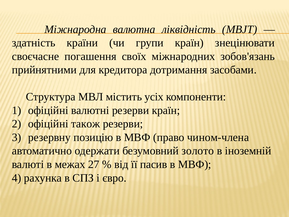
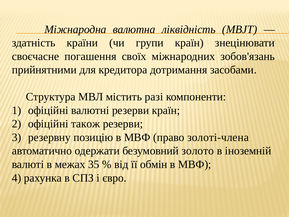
усіх: усіх -> разі
чином-члена: чином-члена -> золоті-члена
27: 27 -> 35
пасив: пасив -> обмін
